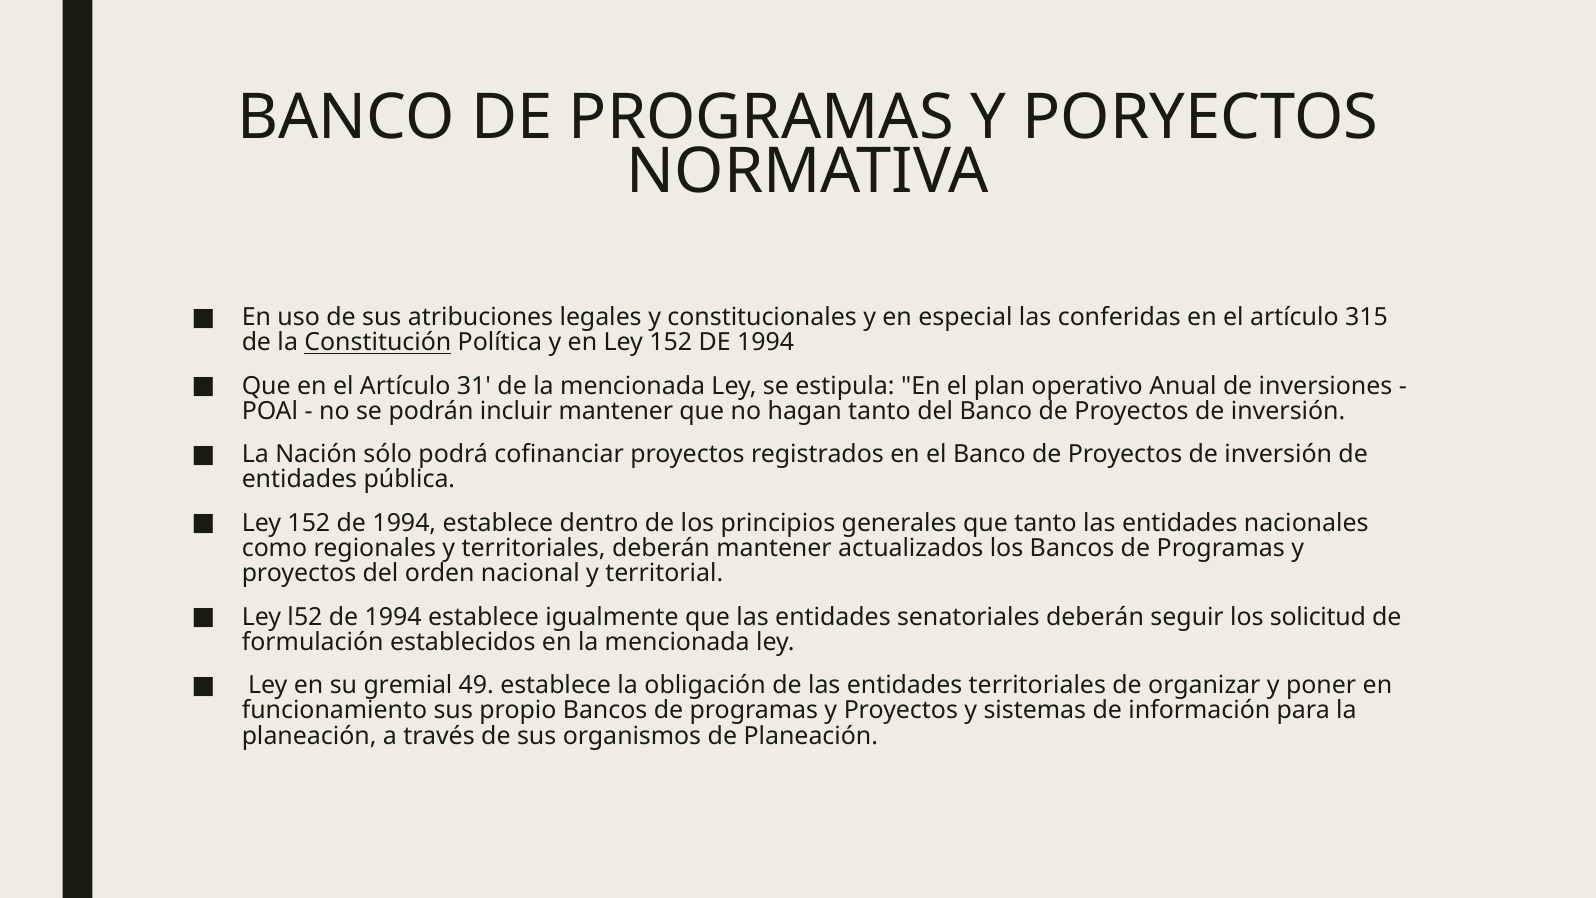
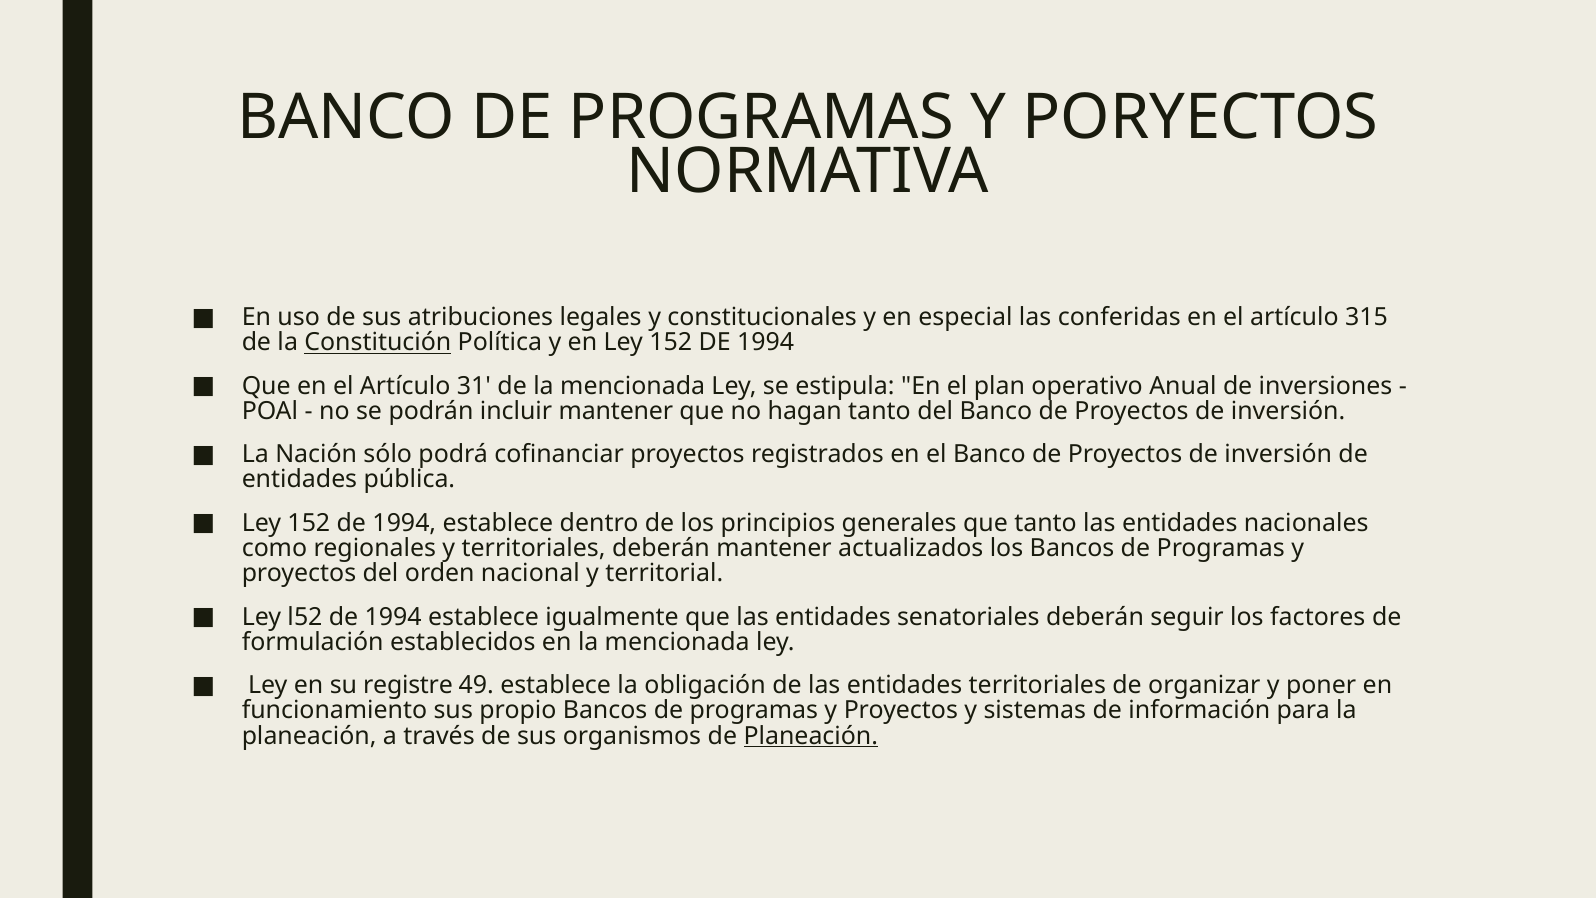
solicitud: solicitud -> factores
gremial: gremial -> registre
Planeación at (811, 736) underline: none -> present
